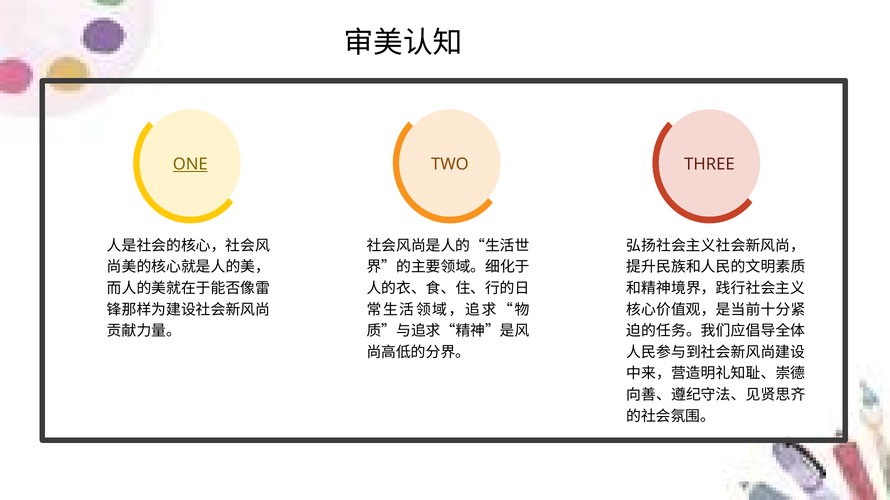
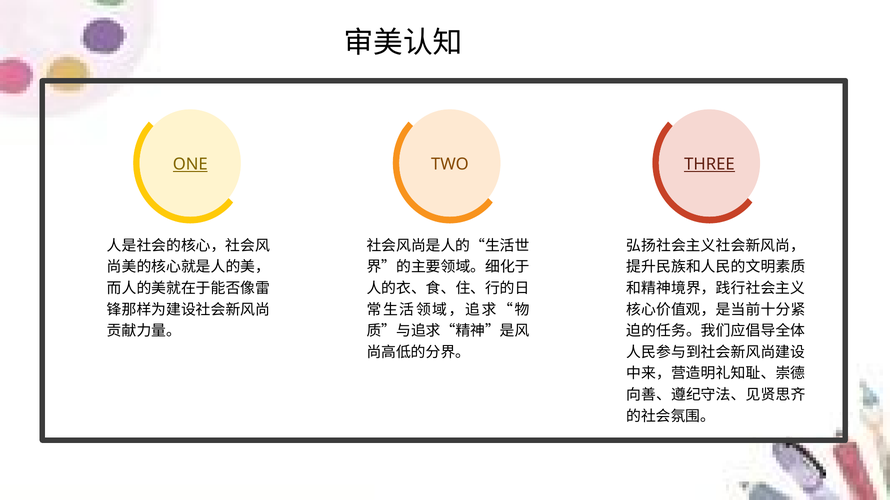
THREE underline: none -> present
